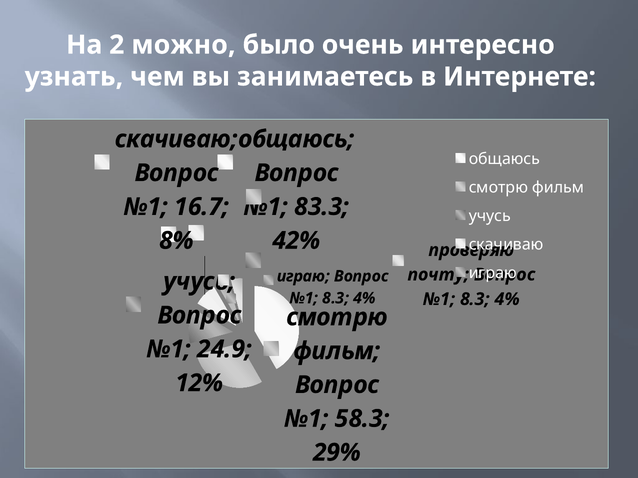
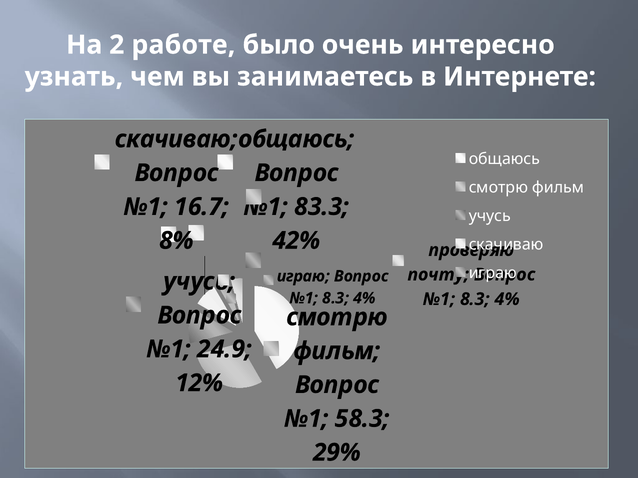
можно: можно -> работе
